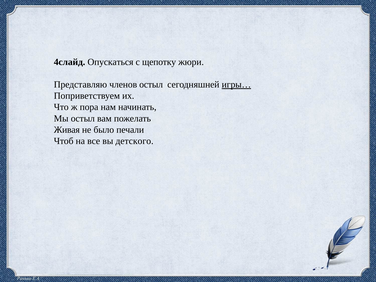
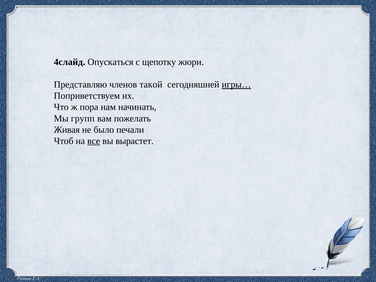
членов остыл: остыл -> такой
Мы остыл: остыл -> групп
все underline: none -> present
детского: детского -> вырастет
